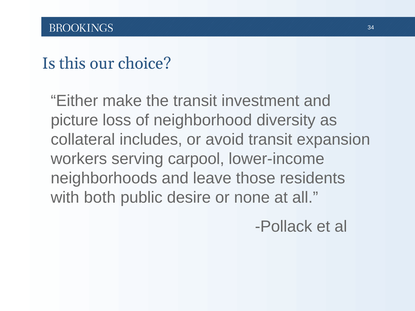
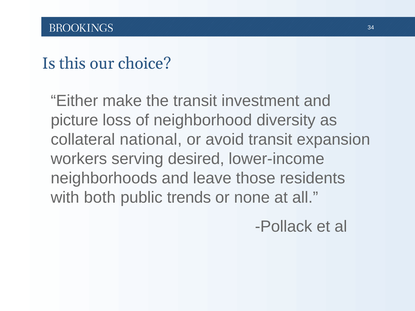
includes: includes -> national
carpool: carpool -> desired
desire: desire -> trends
